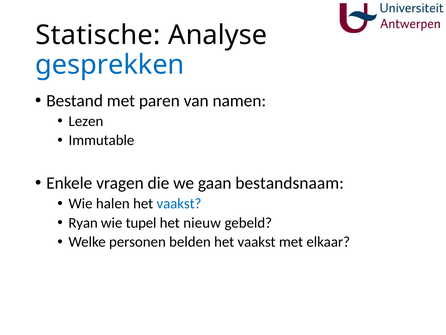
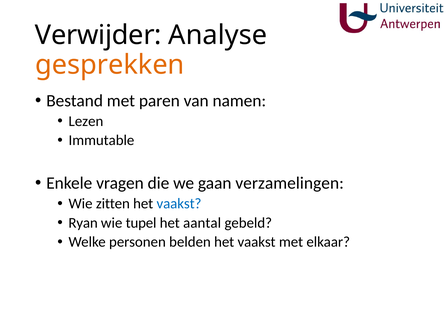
Statische: Statische -> Verwijder
gesprekken colour: blue -> orange
bestandsnaam: bestandsnaam -> verzamelingen
halen: halen -> zitten
nieuw: nieuw -> aantal
